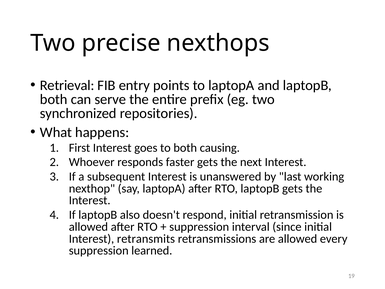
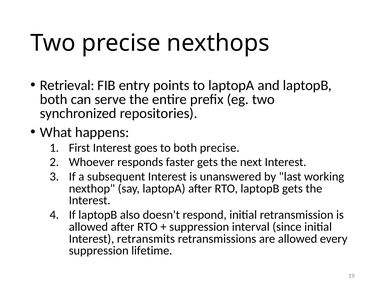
both causing: causing -> precise
learned: learned -> lifetime
